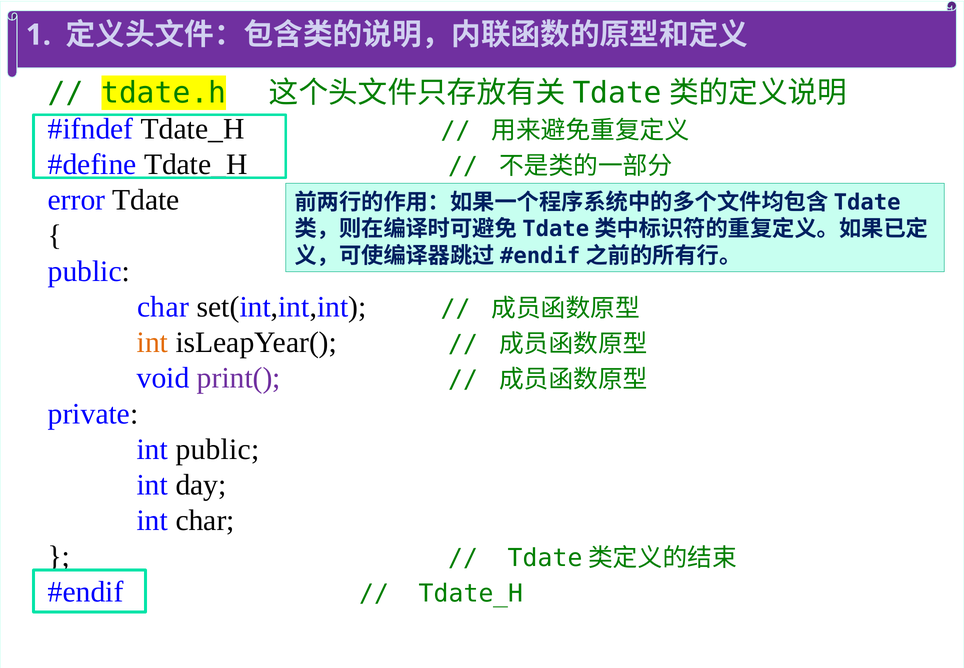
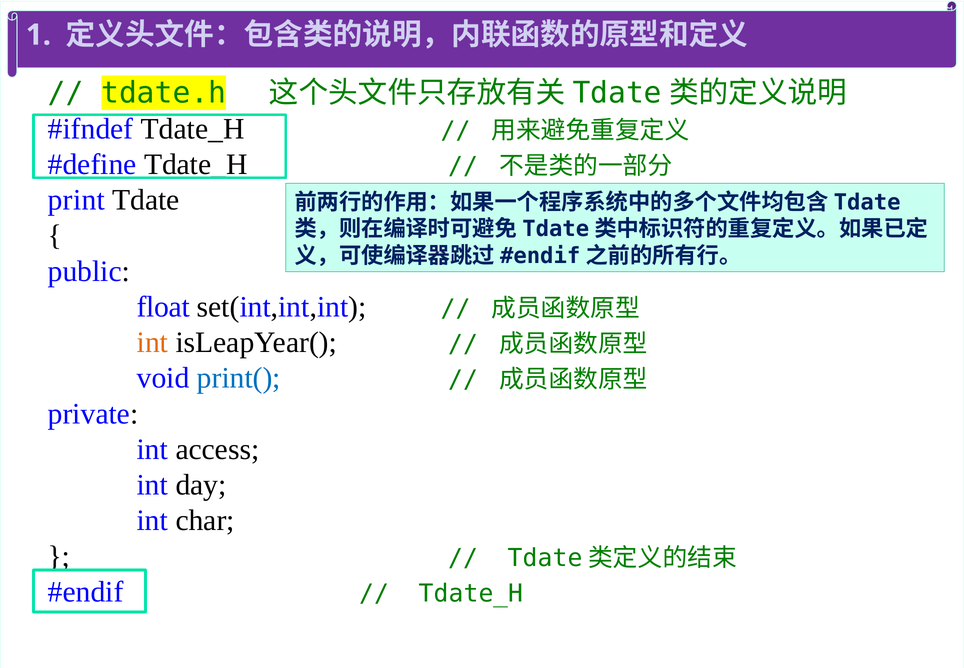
error: error -> print
char at (163, 307): char -> float
print( colour: purple -> blue
int public: public -> access
